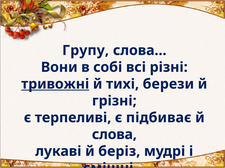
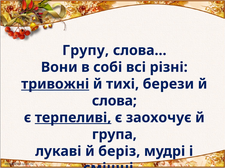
грізні: грізні -> слова
терпеливі underline: none -> present
підбиває: підбиває -> заохочує
слова: слова -> група
